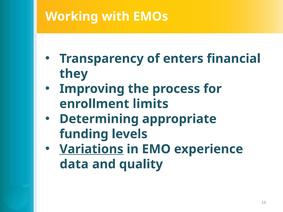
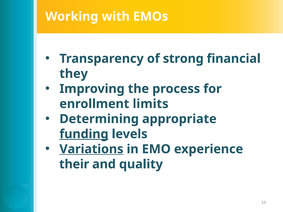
enters: enters -> strong
funding underline: none -> present
data: data -> their
